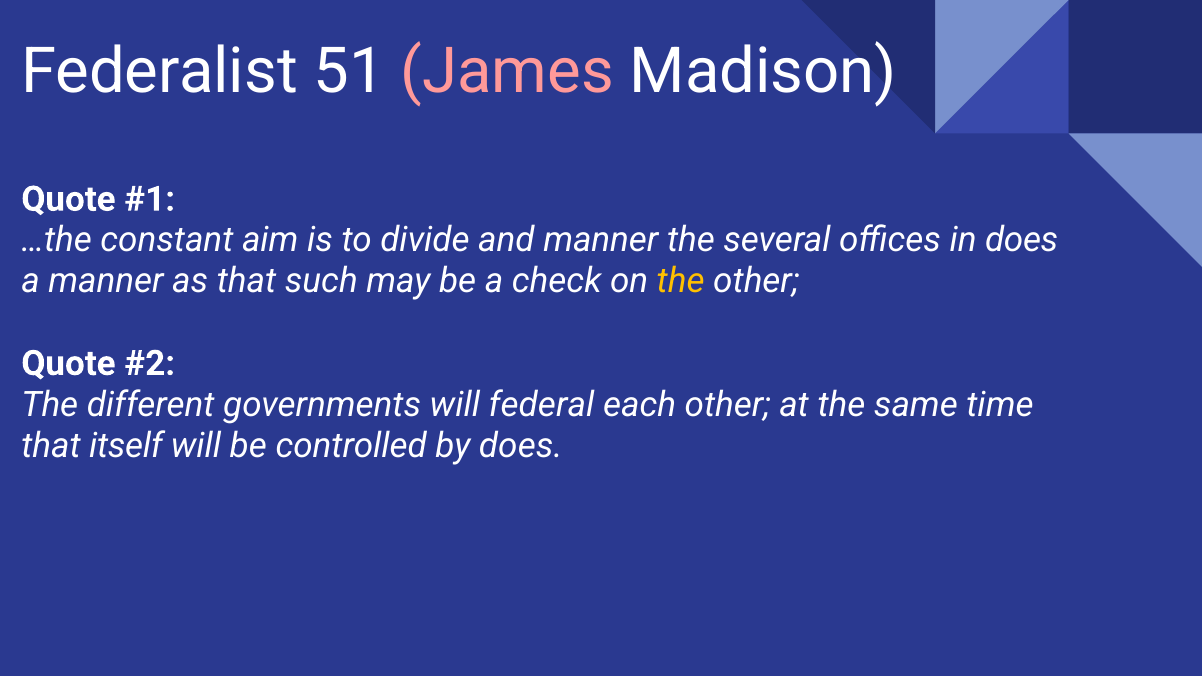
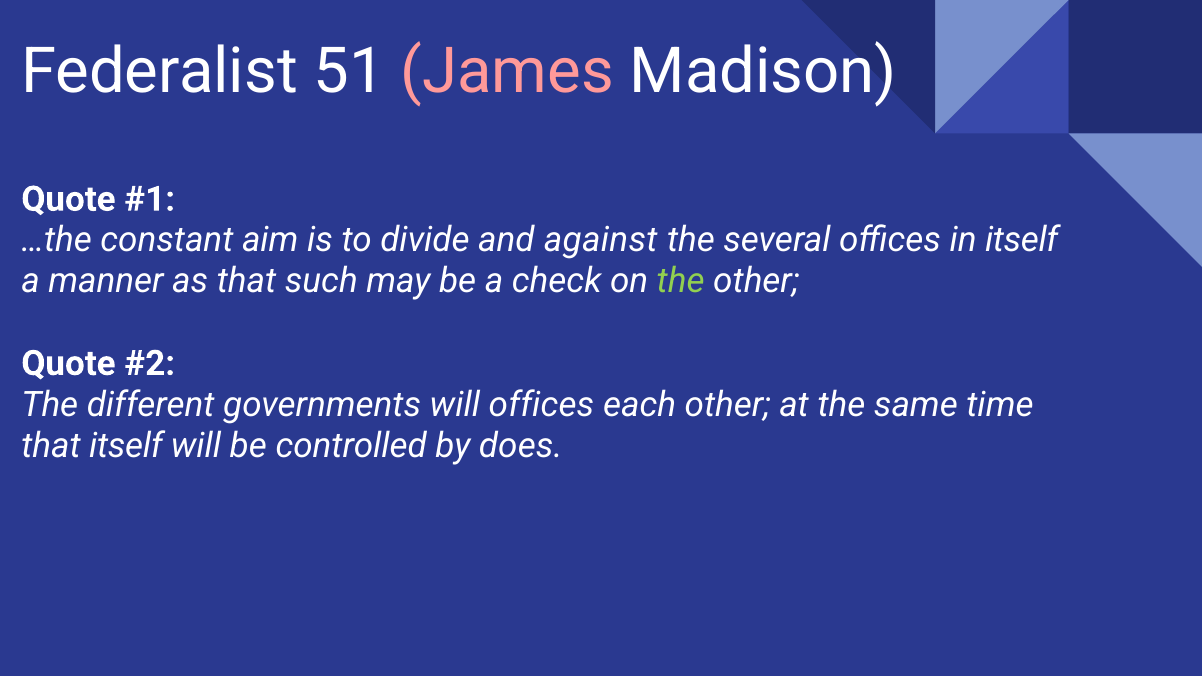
and manner: manner -> against
in does: does -> itself
the at (681, 281) colour: yellow -> light green
will federal: federal -> offices
